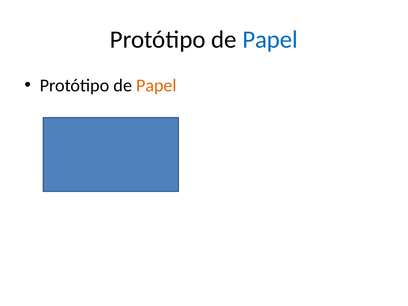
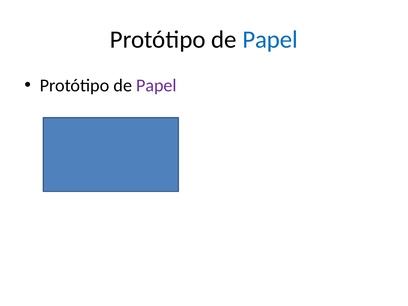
Papel at (156, 86) colour: orange -> purple
